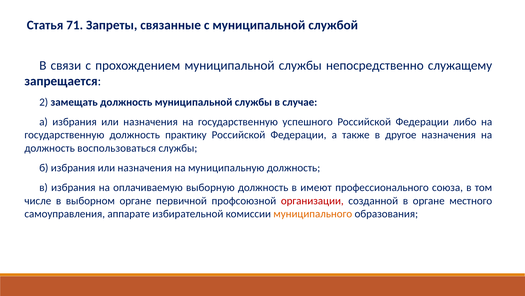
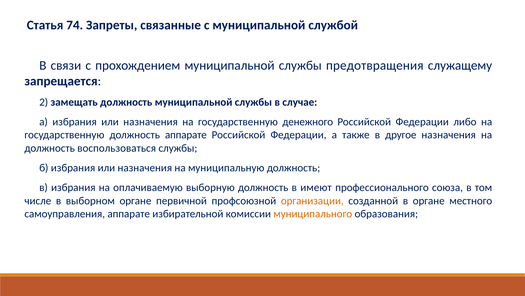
71: 71 -> 74
непосредственно: непосредственно -> предотвращения
успешного: успешного -> денежного
должность практику: практику -> аппарате
организации colour: red -> orange
